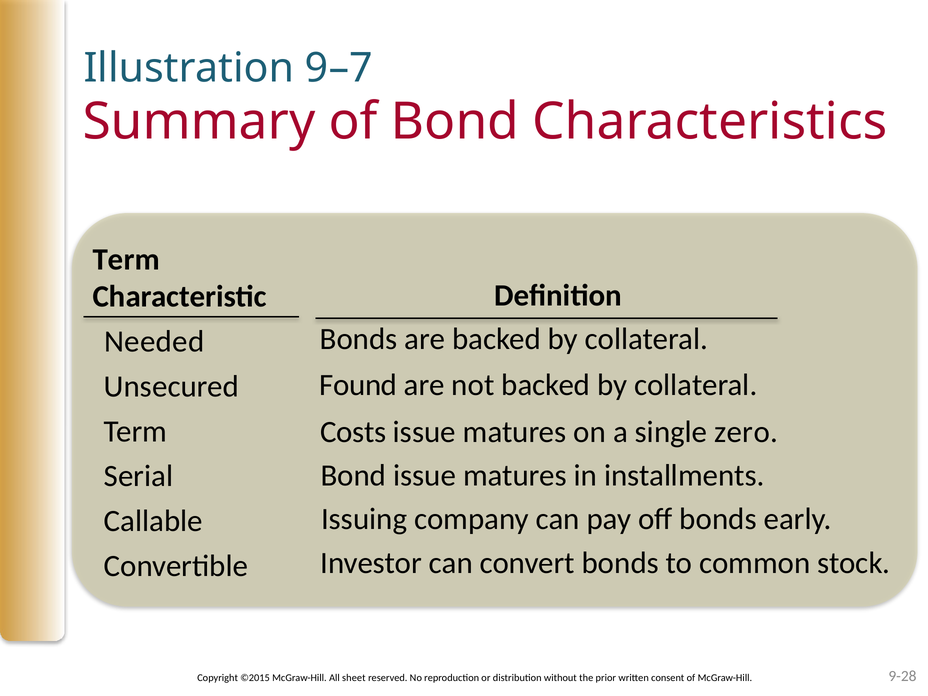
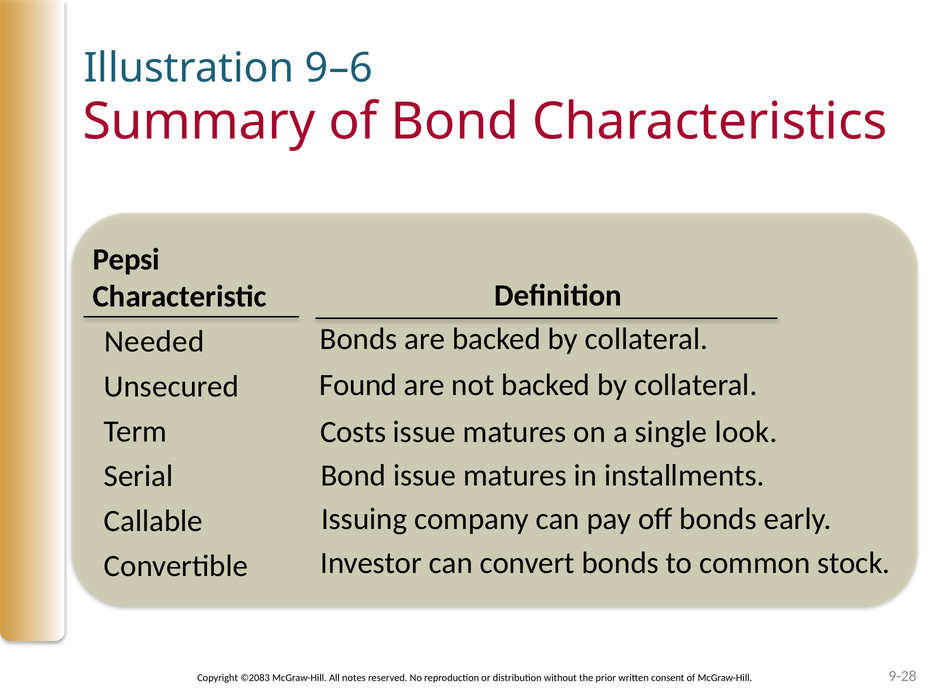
9–7: 9–7 -> 9–6
Term at (126, 260): Term -> Pepsi
zero: zero -> look
©2015: ©2015 -> ©2083
sheet: sheet -> notes
